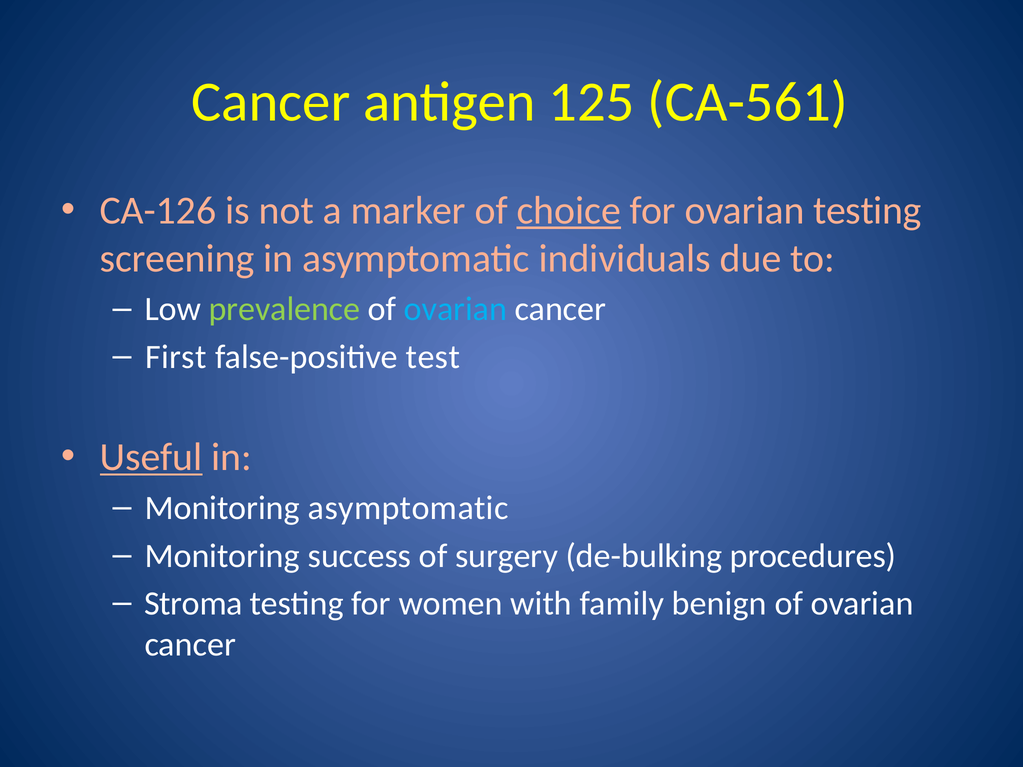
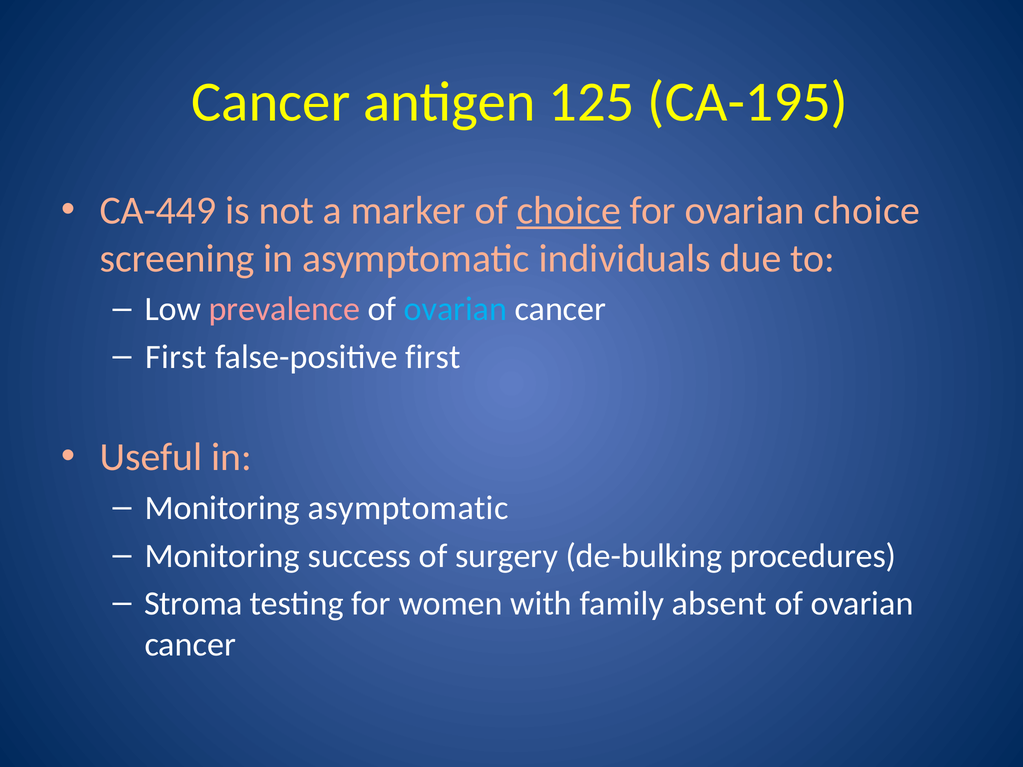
CA-561: CA-561 -> CA-195
CA-126: CA-126 -> CA-449
ovarian testing: testing -> choice
prevalence colour: light green -> pink
false-positive test: test -> first
Useful underline: present -> none
benign: benign -> absent
